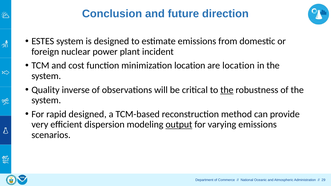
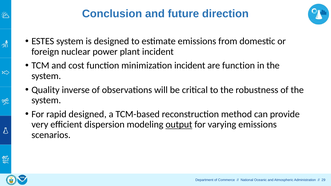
minimization location: location -> incident
are location: location -> function
the at (227, 90) underline: present -> none
